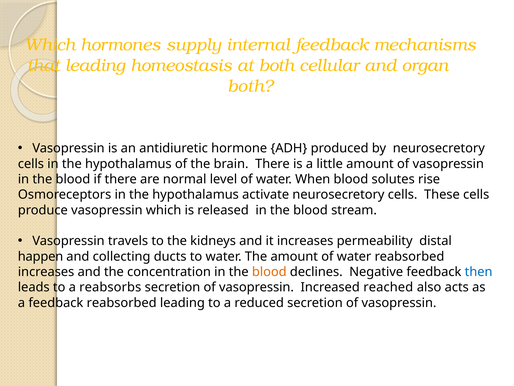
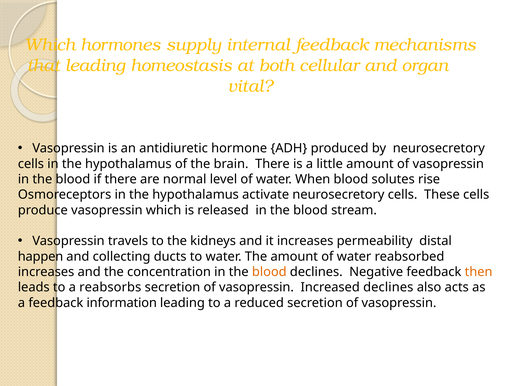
both at (250, 86): both -> vital
then colour: blue -> orange
Increased reached: reached -> declines
feedback reabsorbed: reabsorbed -> information
